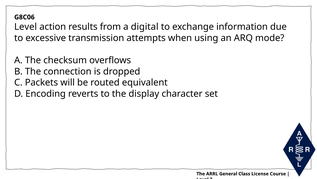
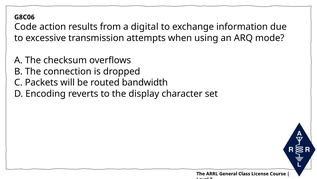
Level at (26, 27): Level -> Code
equivalent: equivalent -> bandwidth
